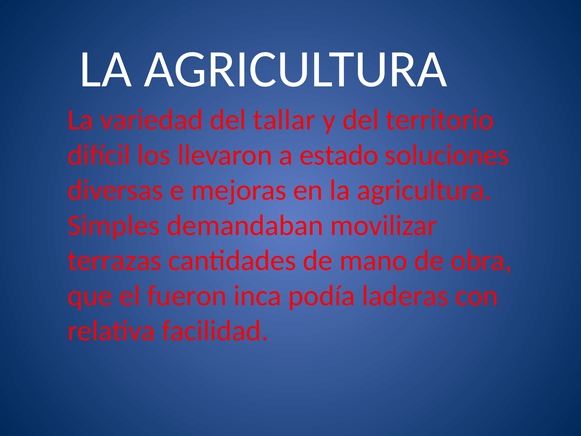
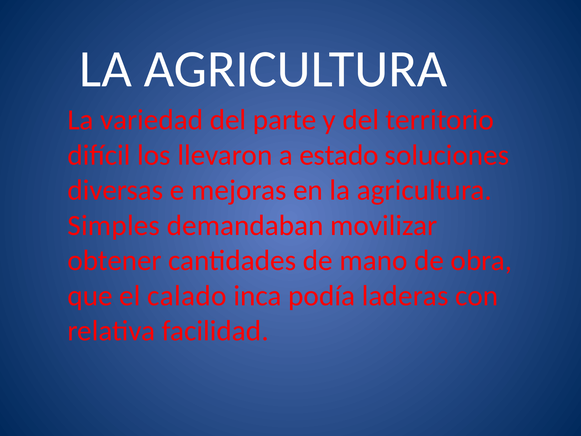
tallar: tallar -> parte
terrazas: terrazas -> obtener
fueron: fueron -> calado
